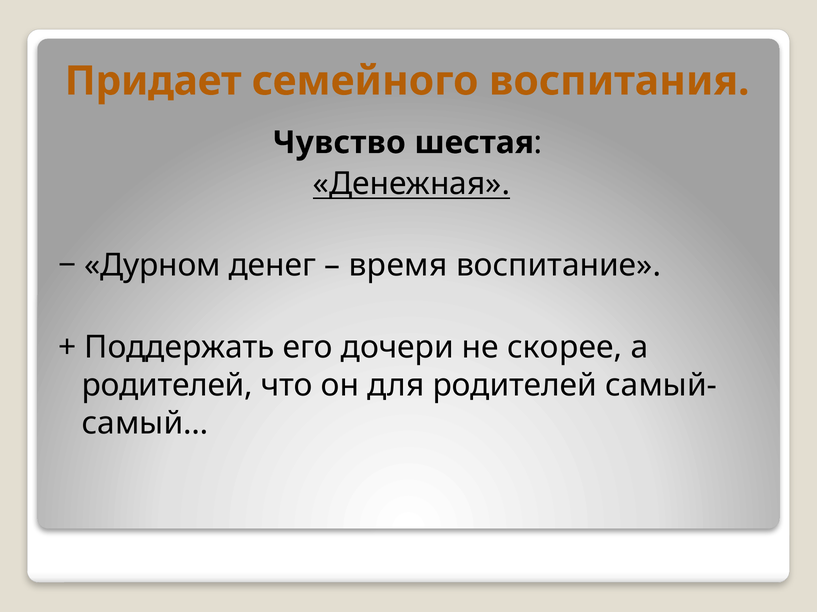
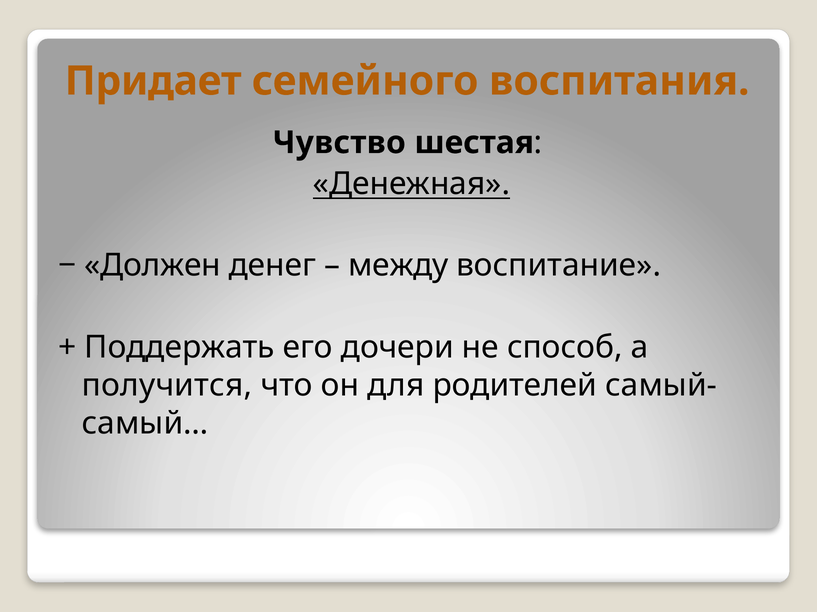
Дурном: Дурном -> Должен
время: время -> между
скорее: скорее -> способ
родителей at (167, 386): родителей -> получится
